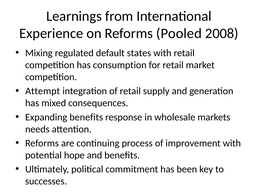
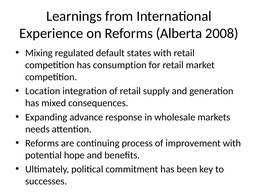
Pooled: Pooled -> Alberta
Attempt: Attempt -> Location
Expanding benefits: benefits -> advance
